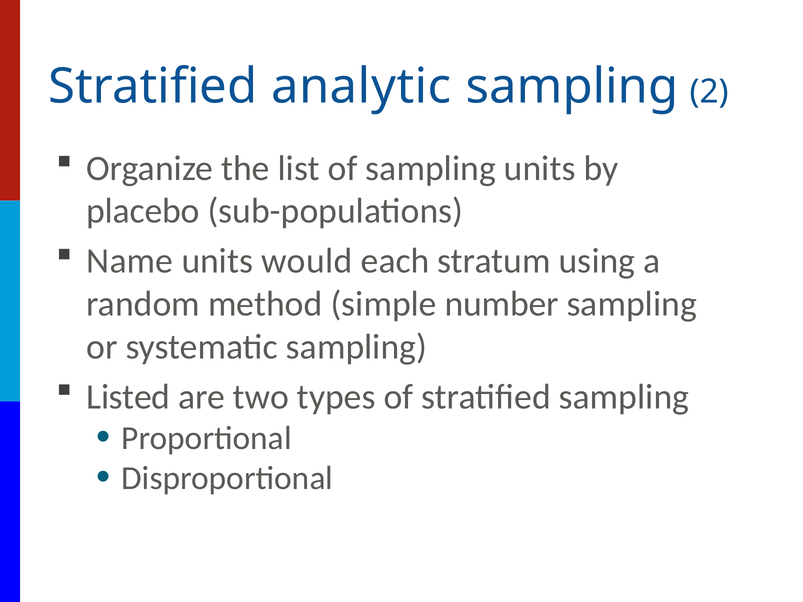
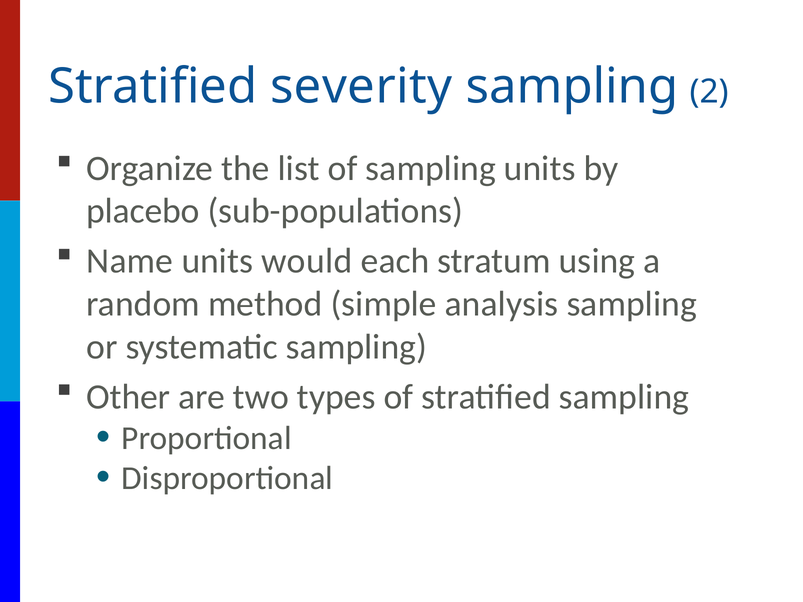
analytic: analytic -> severity
number: number -> analysis
Listed: Listed -> Other
